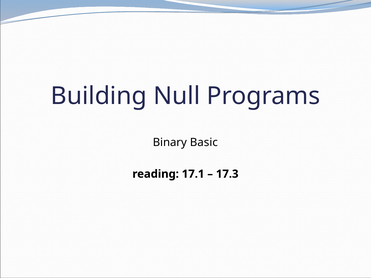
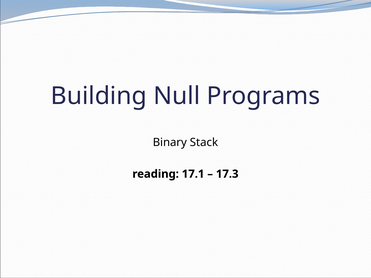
Basic: Basic -> Stack
